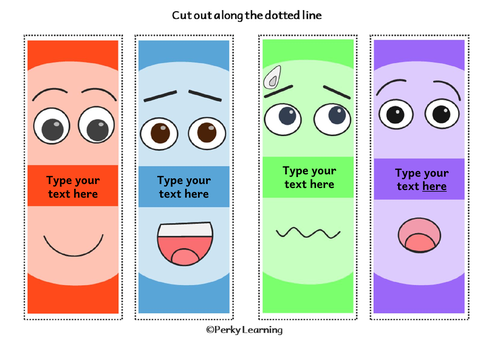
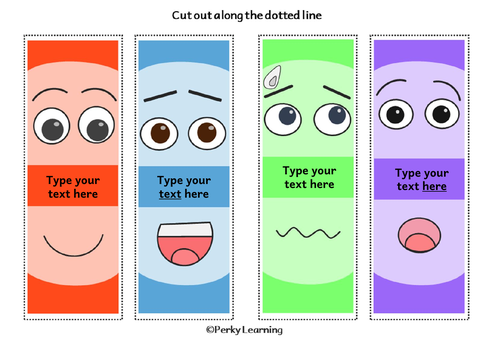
text at (170, 194) underline: none -> present
